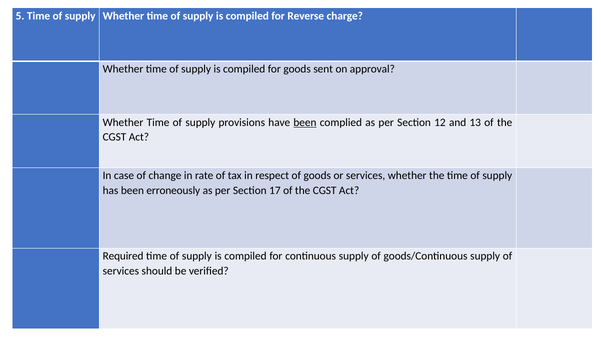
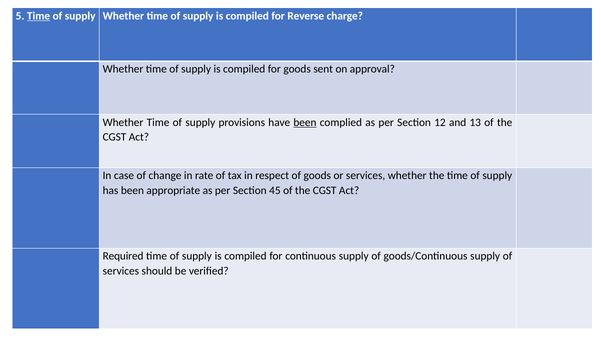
Time at (39, 16) underline: none -> present
erroneously: erroneously -> appropriate
17: 17 -> 45
